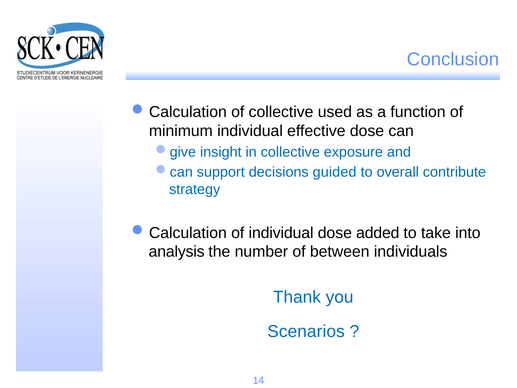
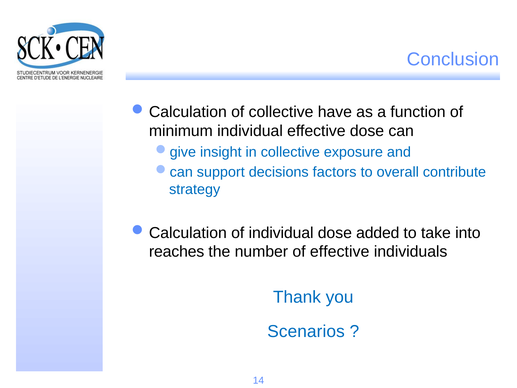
used: used -> have
guided: guided -> factors
analysis: analysis -> reaches
of between: between -> effective
